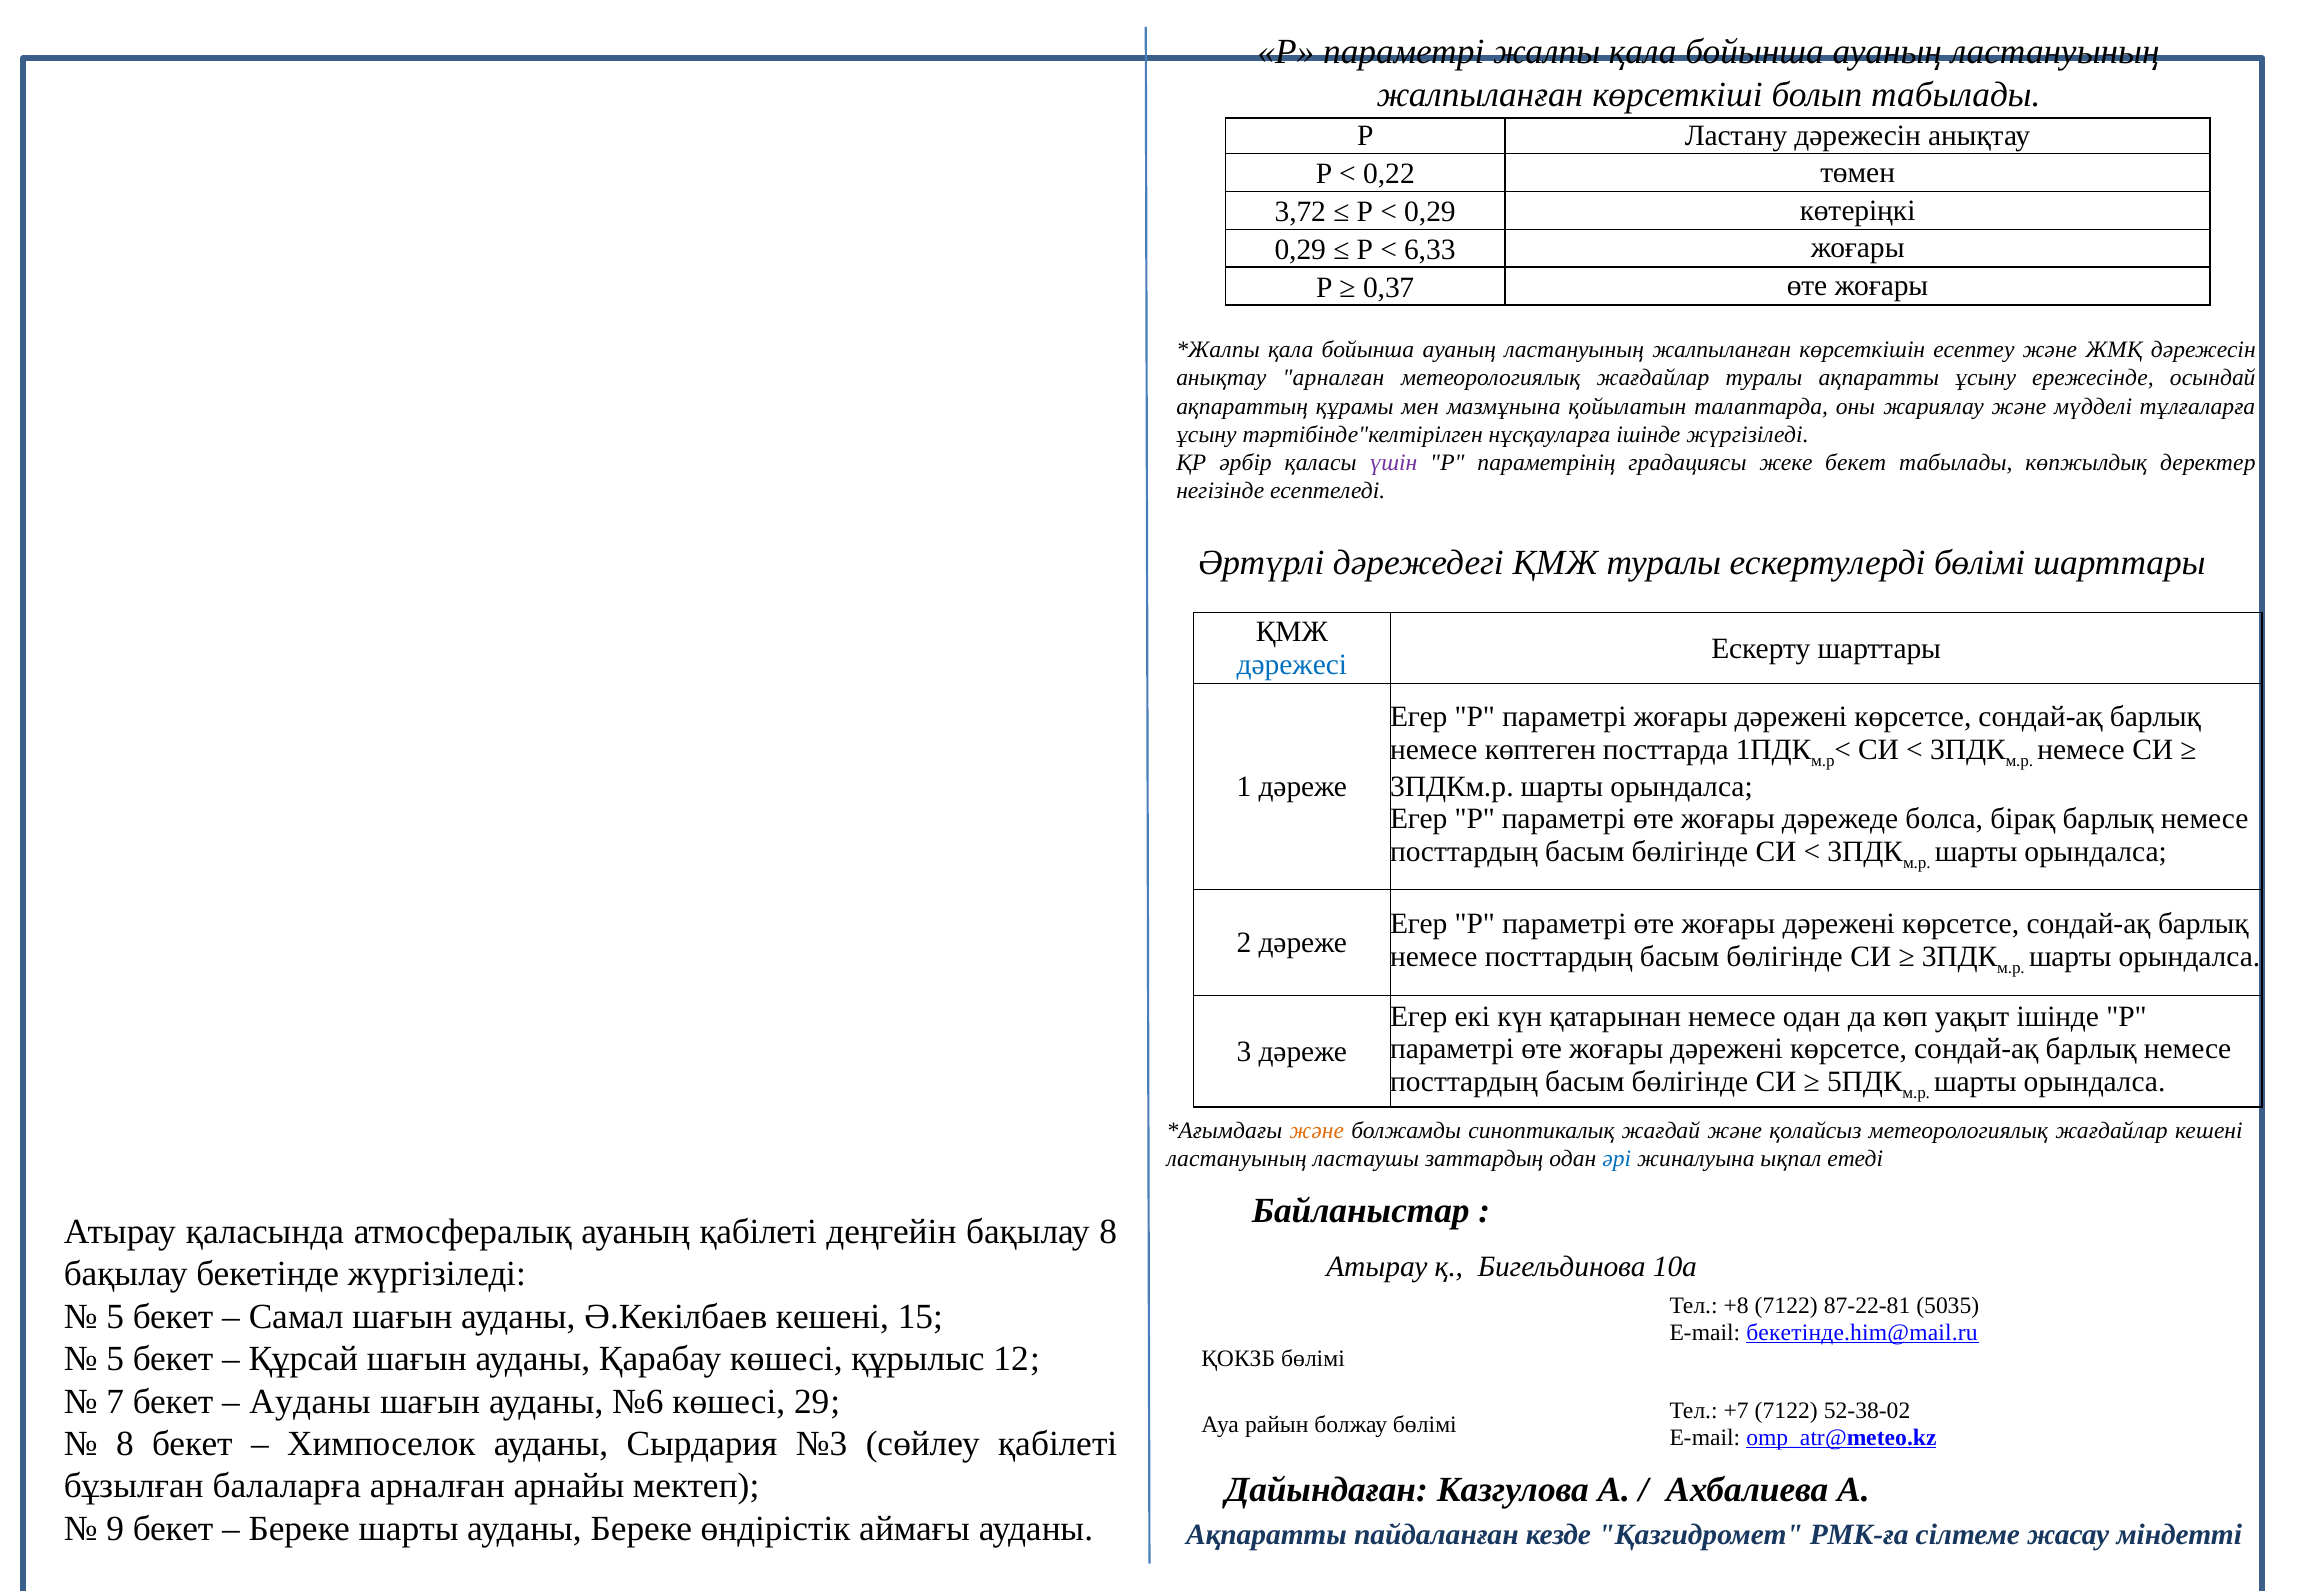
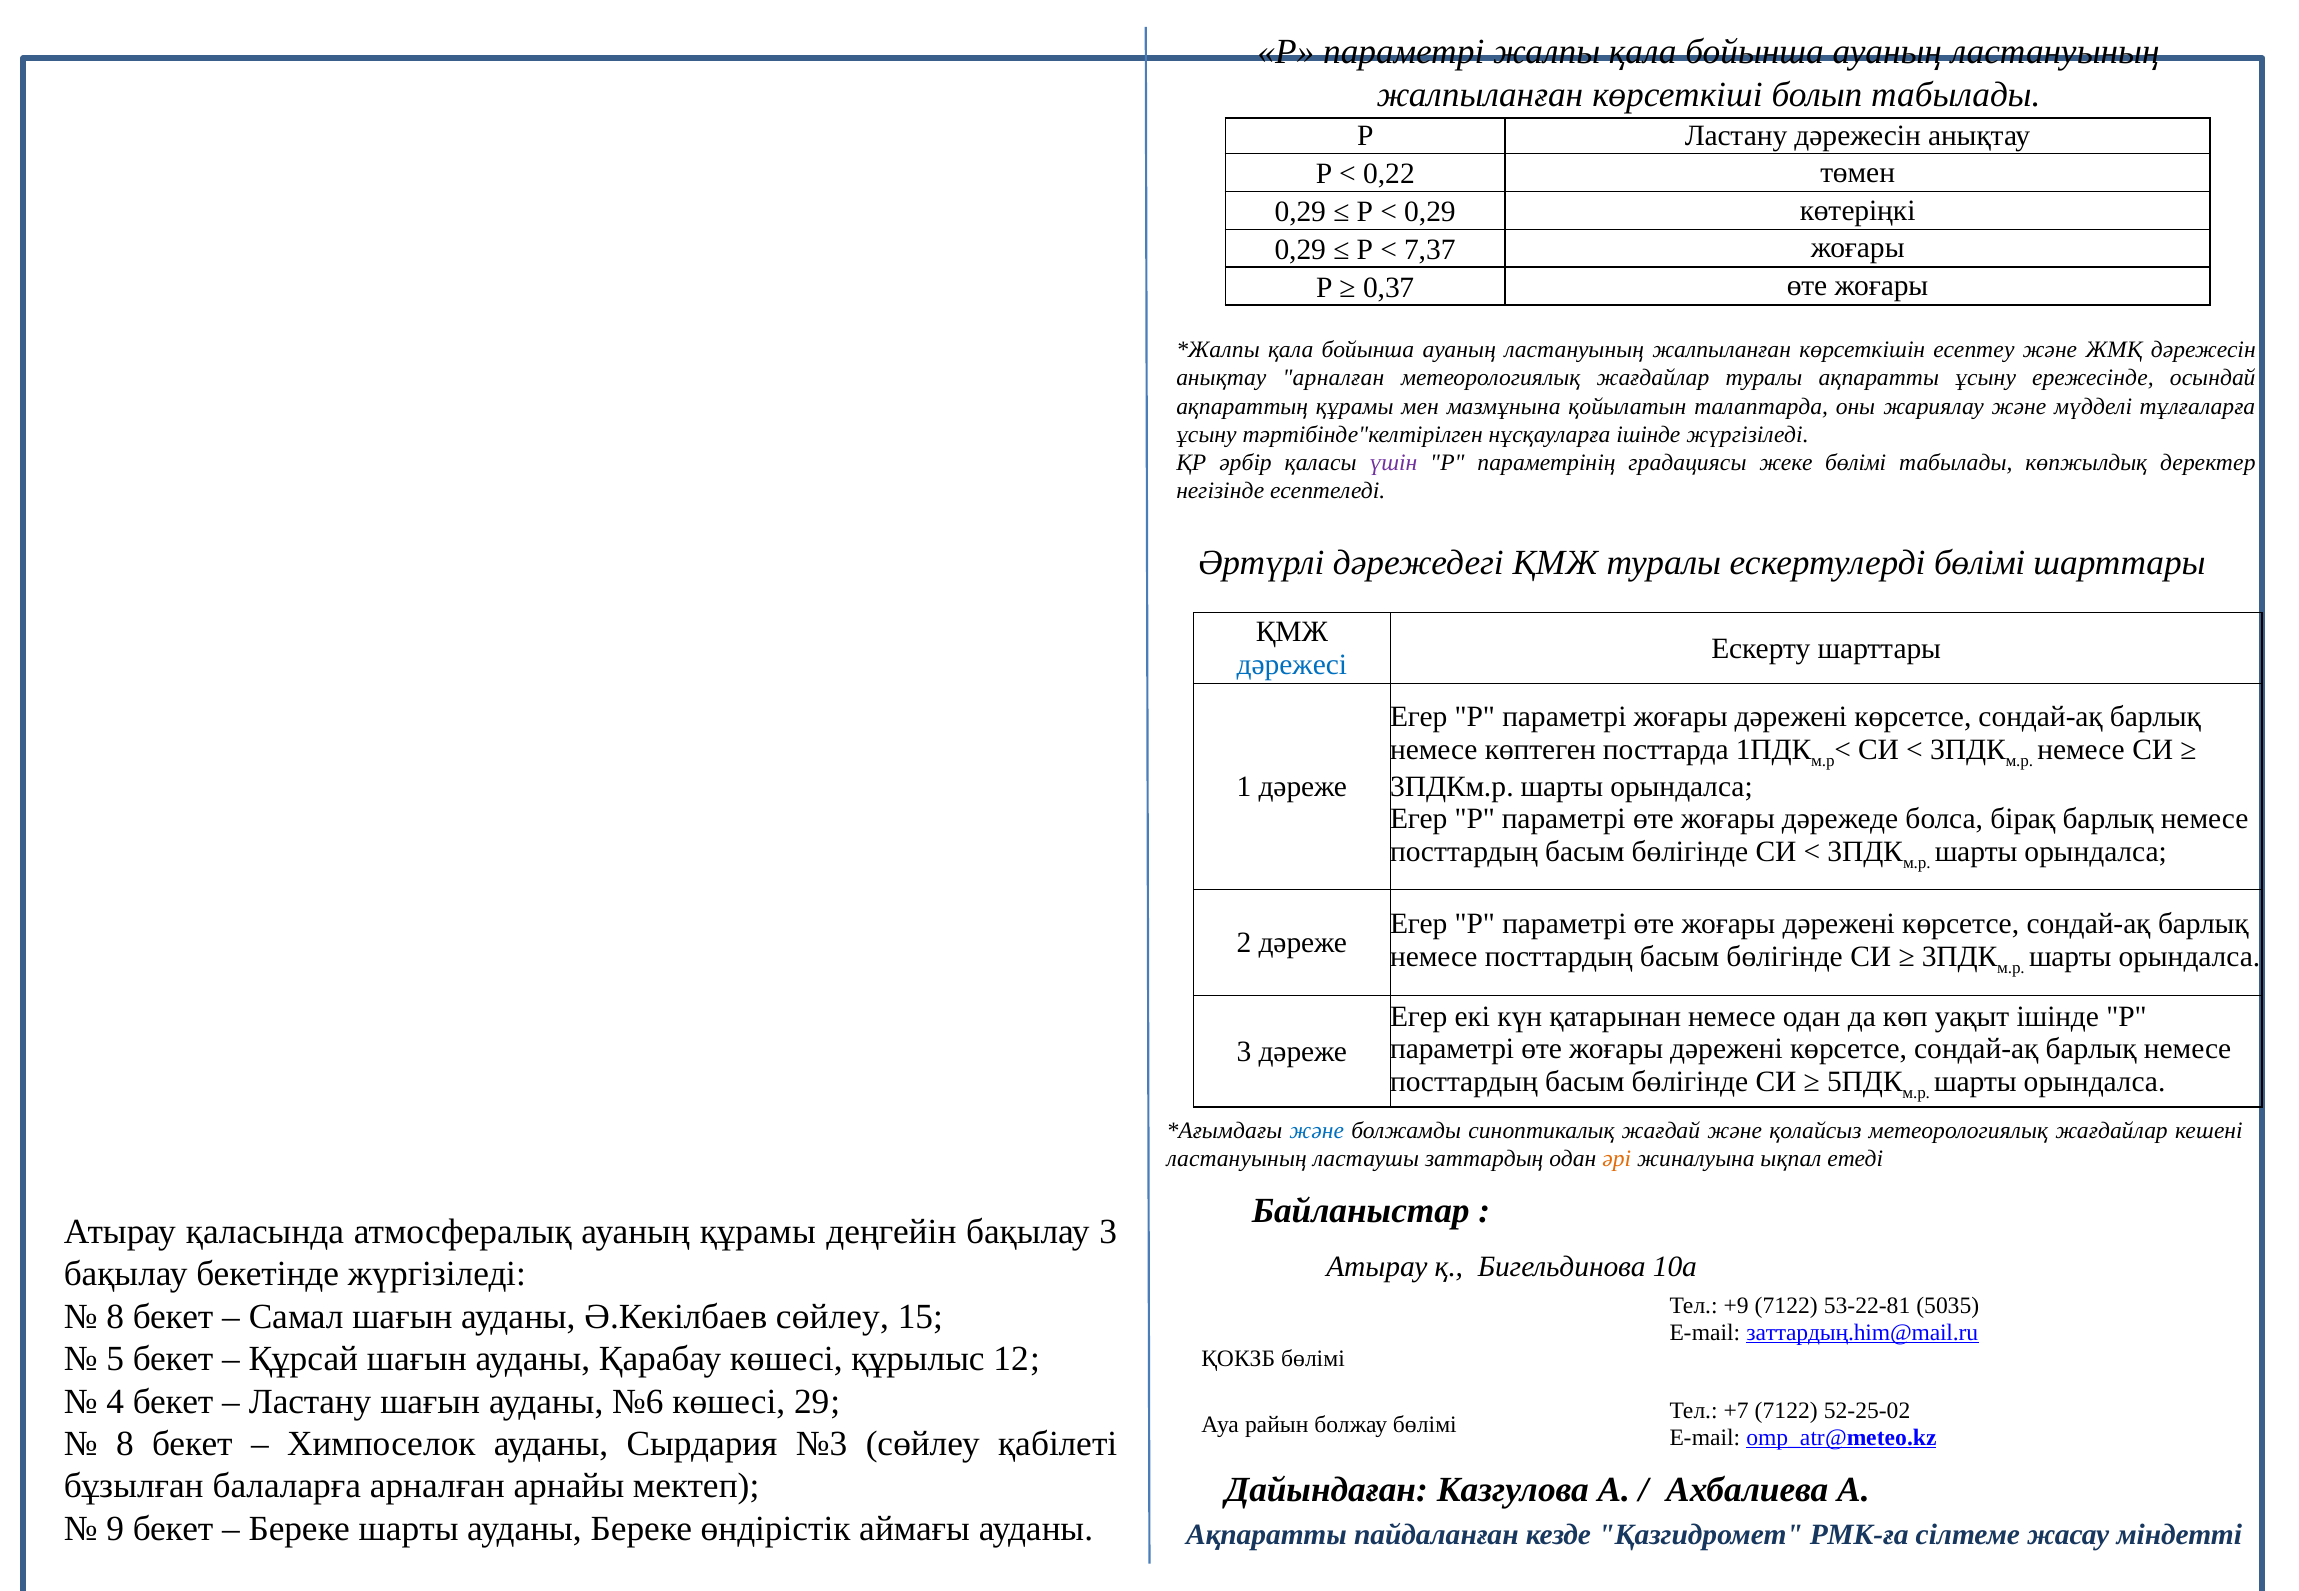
3,72 at (1300, 212): 3,72 -> 0,29
6,33: 6,33 -> 7,37
жеке бекет: бекет -> бөлімі
және at (1317, 1131) colour: orange -> blue
әрі colour: blue -> orange
ауаның қабілеті: қабілеті -> құрамы
бақылау 8: 8 -> 3
+8: +8 -> +9
87-22-81: 87-22-81 -> 53-22-81
5 at (115, 1317): 5 -> 8
Ә.Кекілбаев кешені: кешені -> сөйлеу
бекетінде.him@mail.ru: бекетінде.him@mail.ru -> заттардың.him@mail.ru
7: 7 -> 4
Ауданы at (310, 1402): Ауданы -> Ластану
52-38-02: 52-38-02 -> 52-25-02
